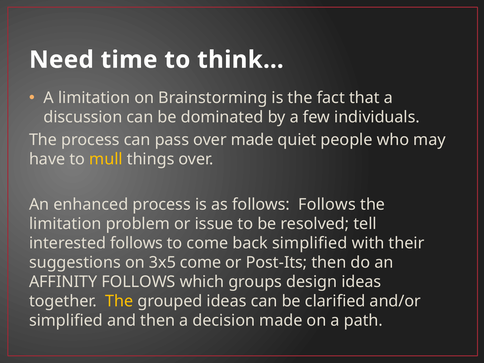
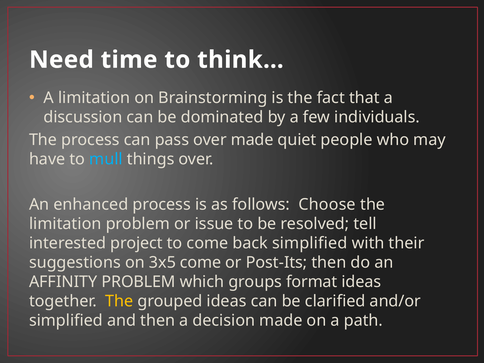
mull colour: yellow -> light blue
follows Follows: Follows -> Choose
interested follows: follows -> project
AFFINITY FOLLOWS: FOLLOWS -> PROBLEM
design: design -> format
